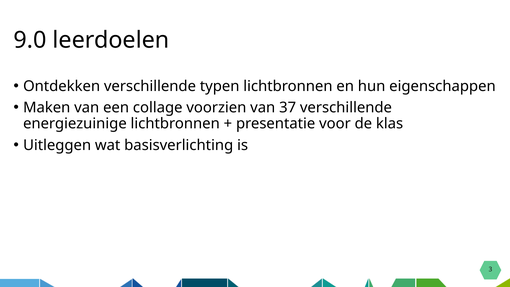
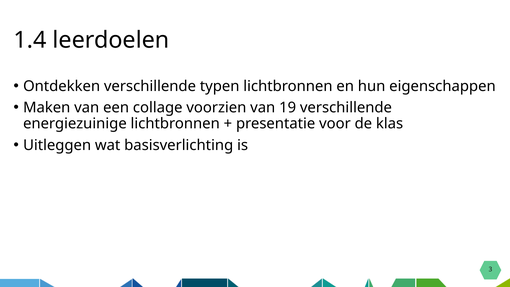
9.0: 9.0 -> 1.4
37: 37 -> 19
